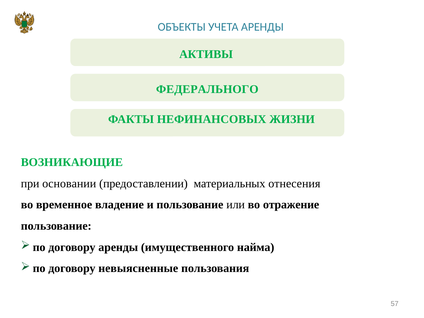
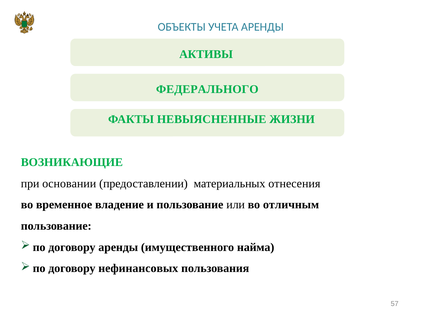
НЕФИНАНСОВЫХ: НЕФИНАНСОВЫХ -> НЕВЫЯСНЕННЫЕ
отражение: отражение -> отличным
невыясненные: невыясненные -> нефинансовых
